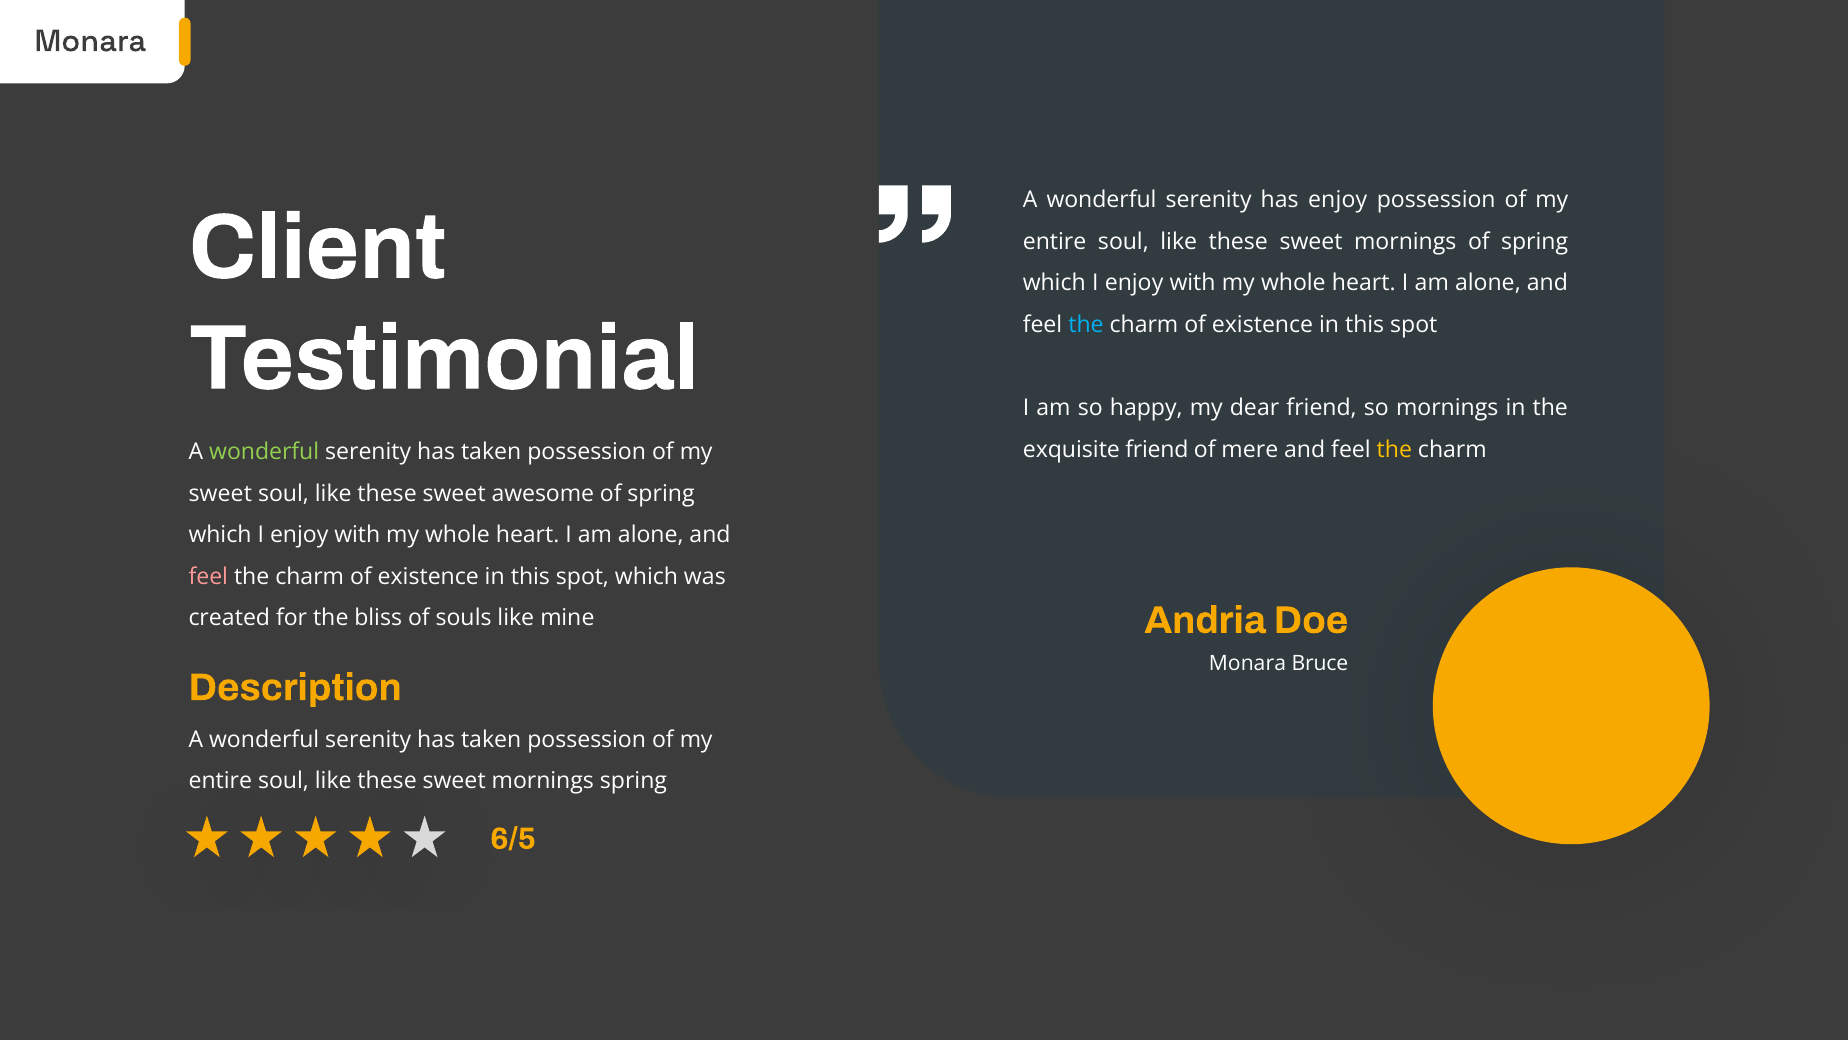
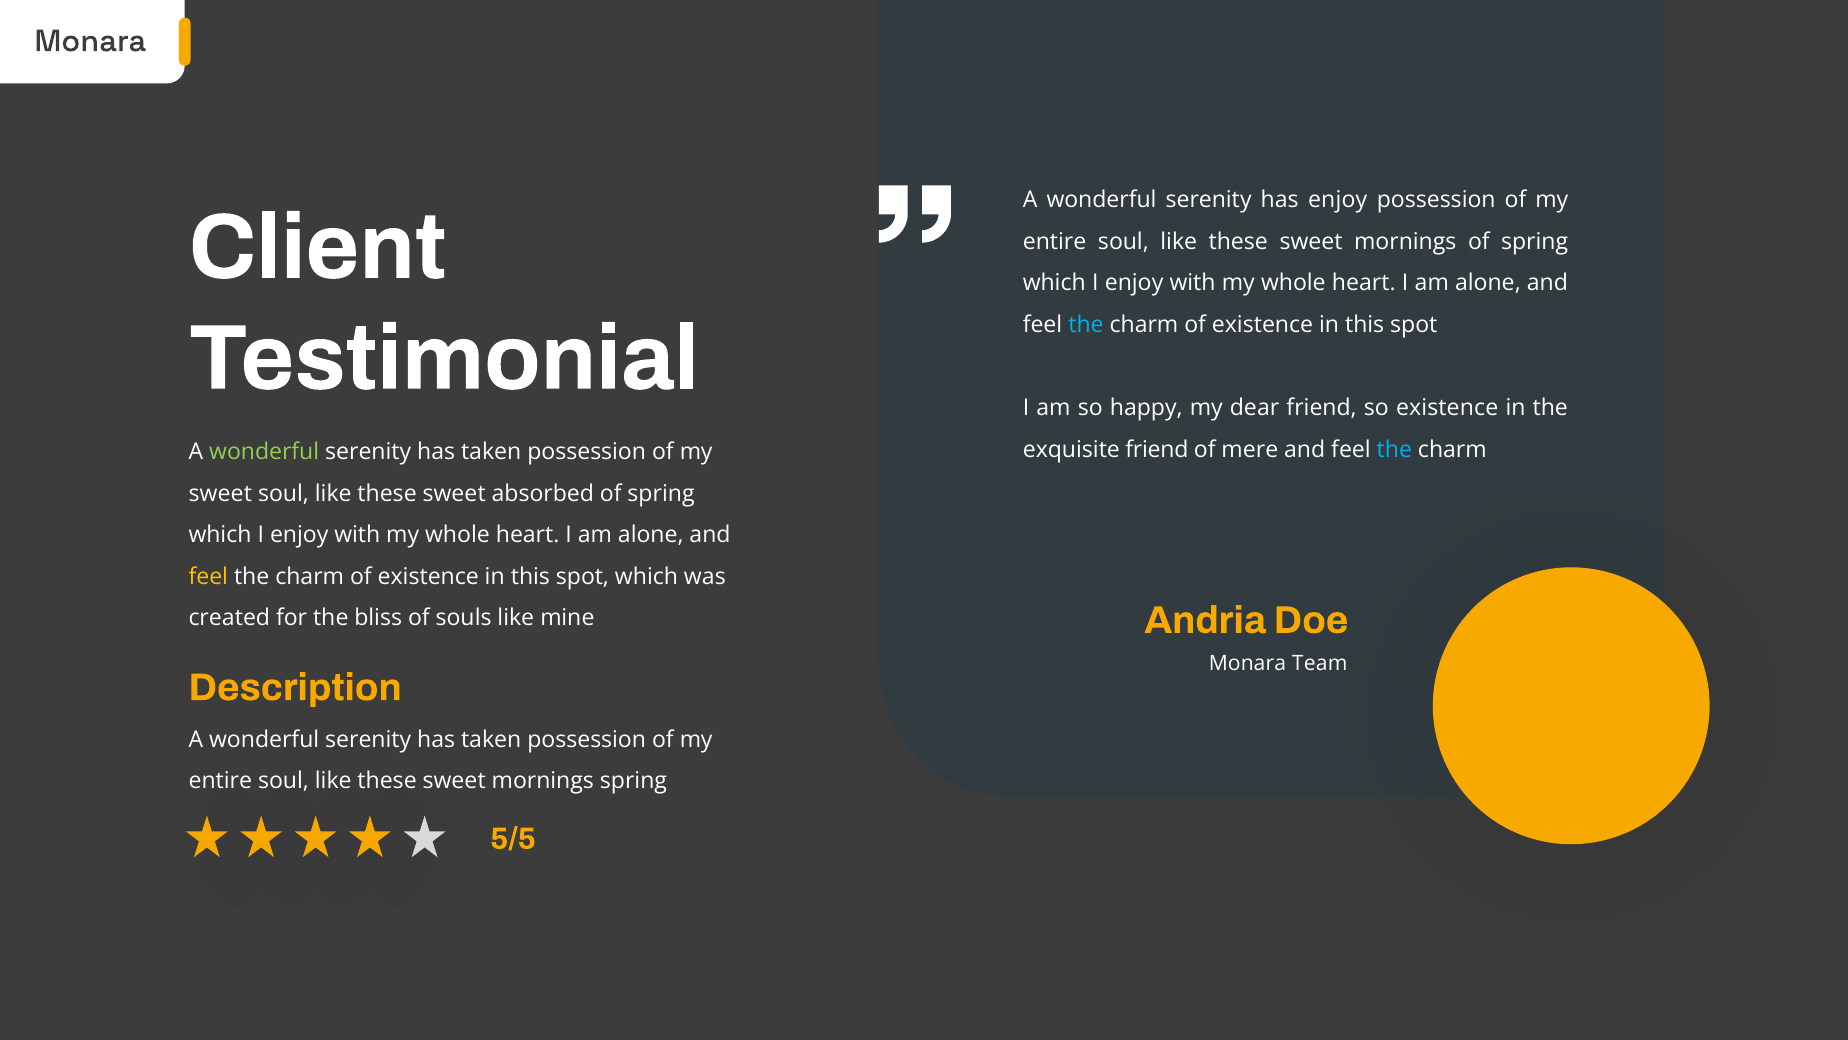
so mornings: mornings -> existence
the at (1394, 449) colour: yellow -> light blue
awesome: awesome -> absorbed
feel at (208, 576) colour: pink -> yellow
Bruce: Bruce -> Team
6/5: 6/5 -> 5/5
